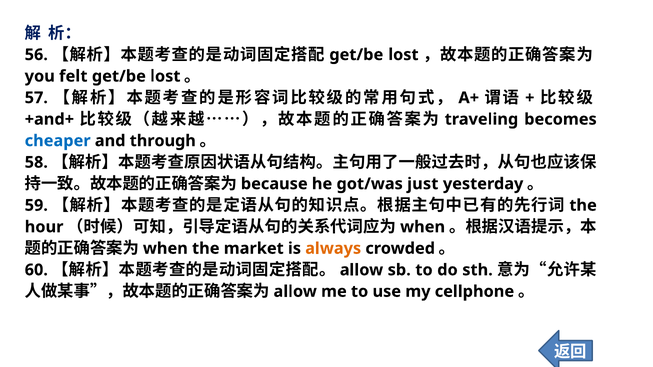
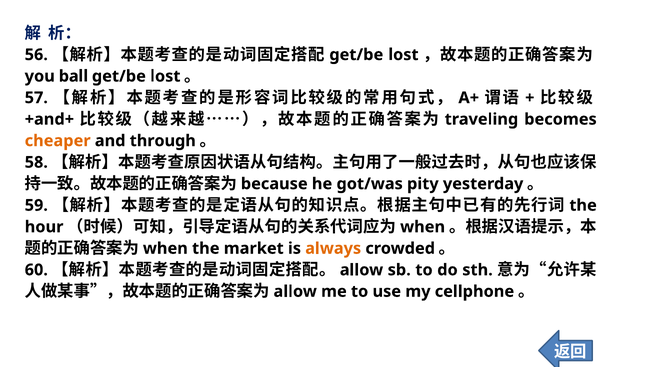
felt: felt -> ball
cheaper colour: blue -> orange
just: just -> pity
